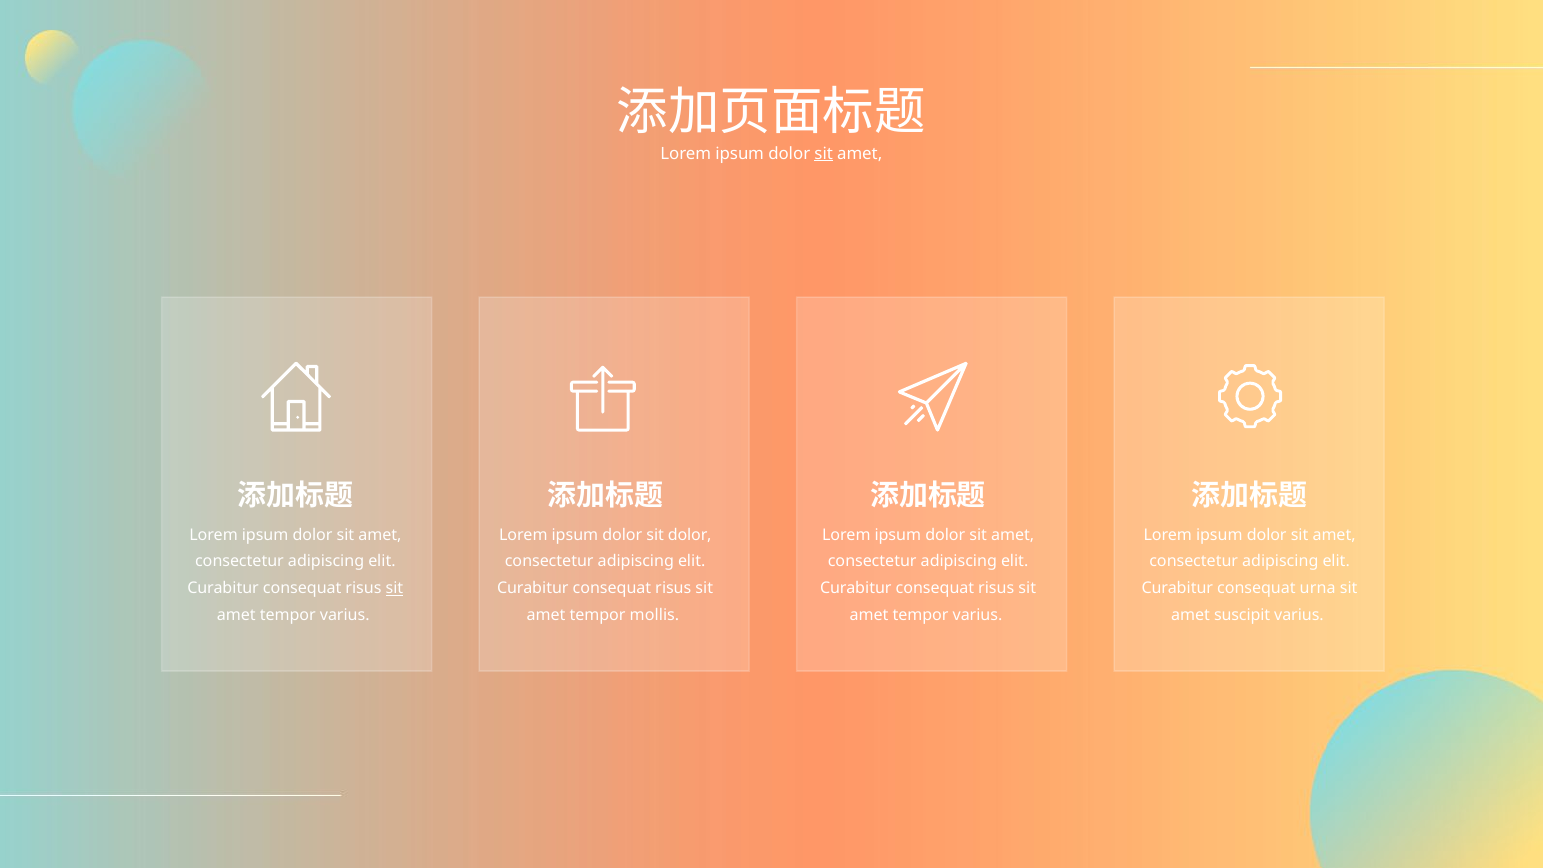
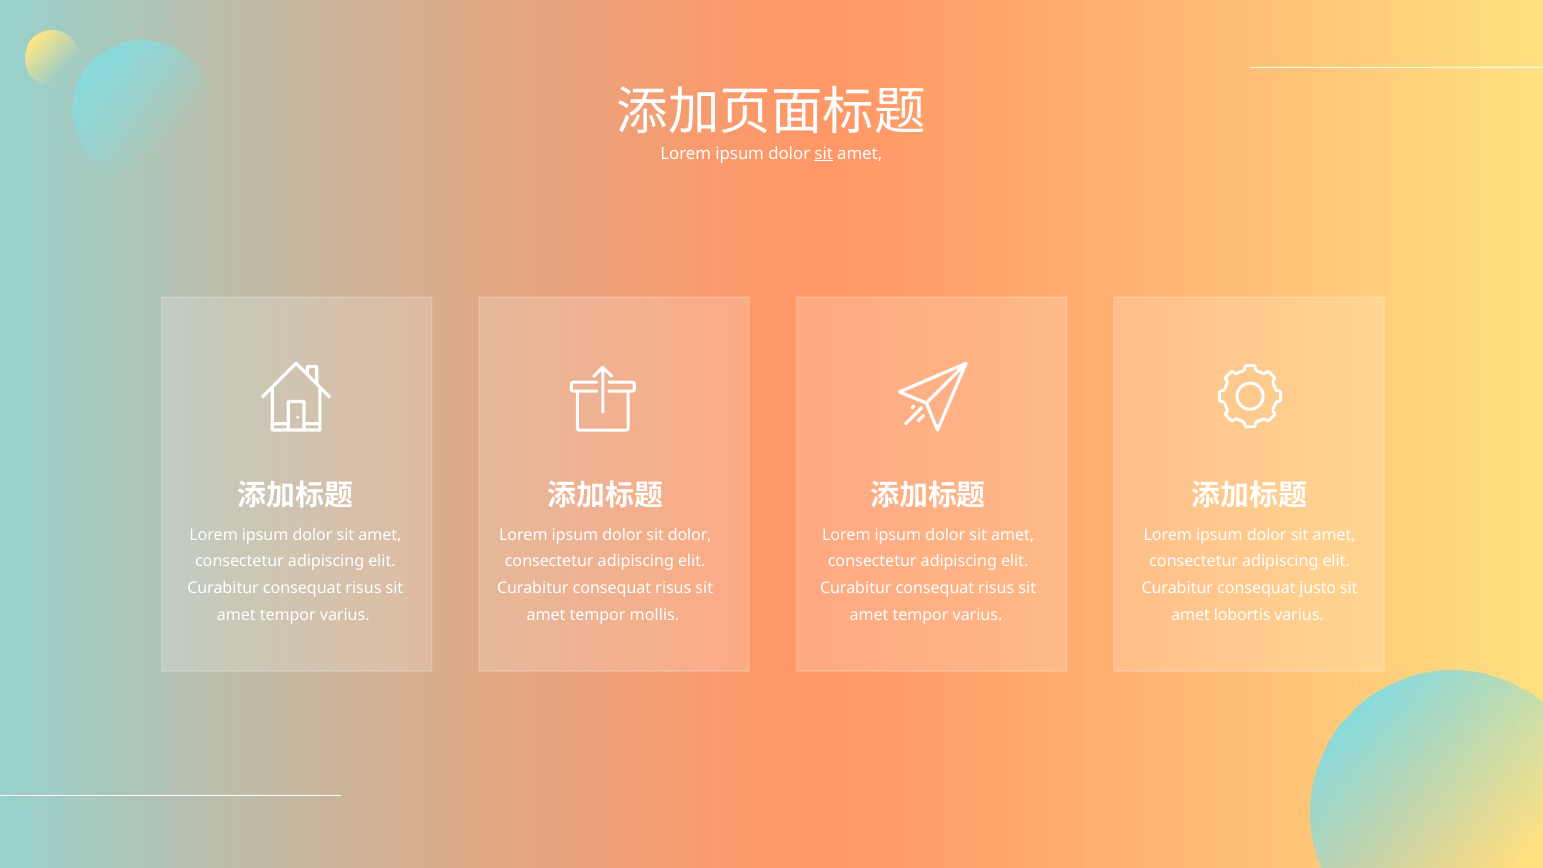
sit at (394, 588) underline: present -> none
urna: urna -> justo
suscipit: suscipit -> lobortis
